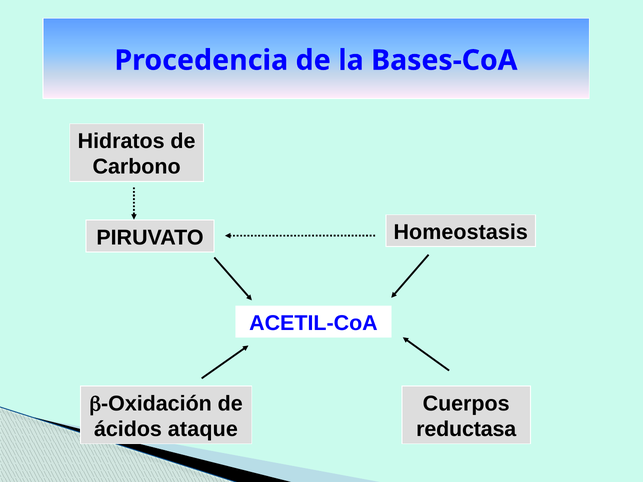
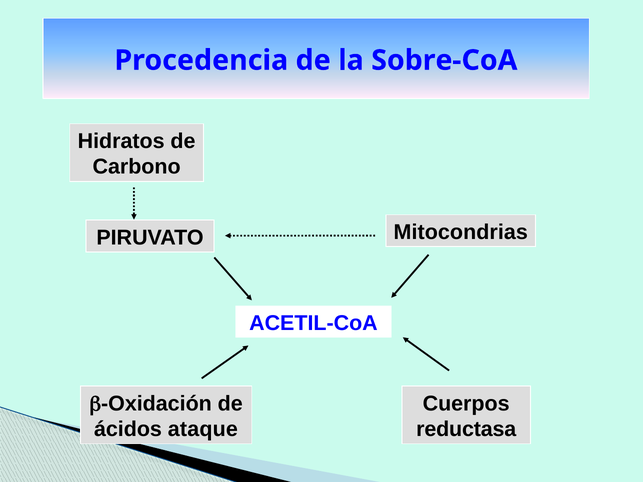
Bases-CoA: Bases-CoA -> Sobre-CoA
Homeostasis: Homeostasis -> Mitocondrias
